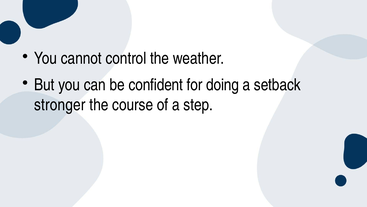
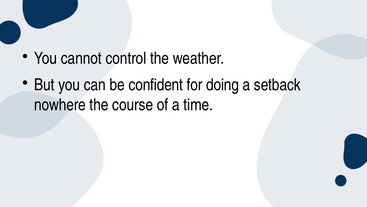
stronger: stronger -> nowhere
step: step -> time
